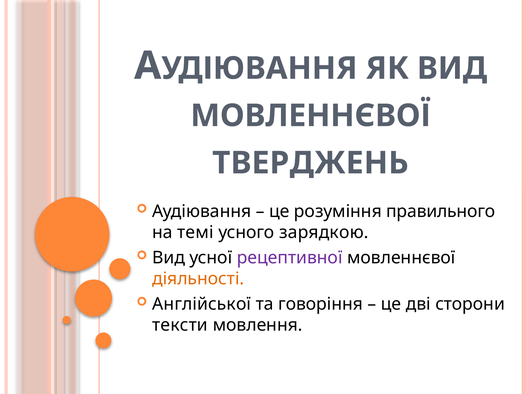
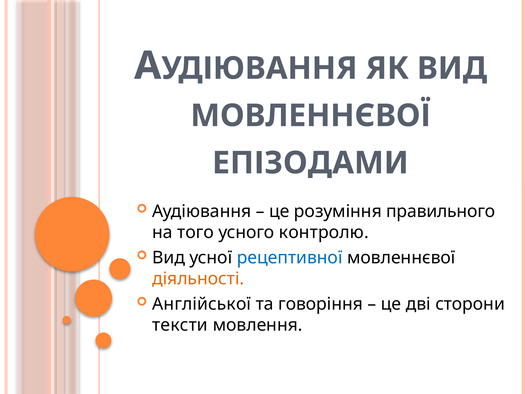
ТВЕРДЖЕНЬ: ТВЕРДЖЕНЬ -> ЕПІЗОДАМИ
темі: темі -> того
зарядкою: зарядкою -> контролю
рецептивної colour: purple -> blue
